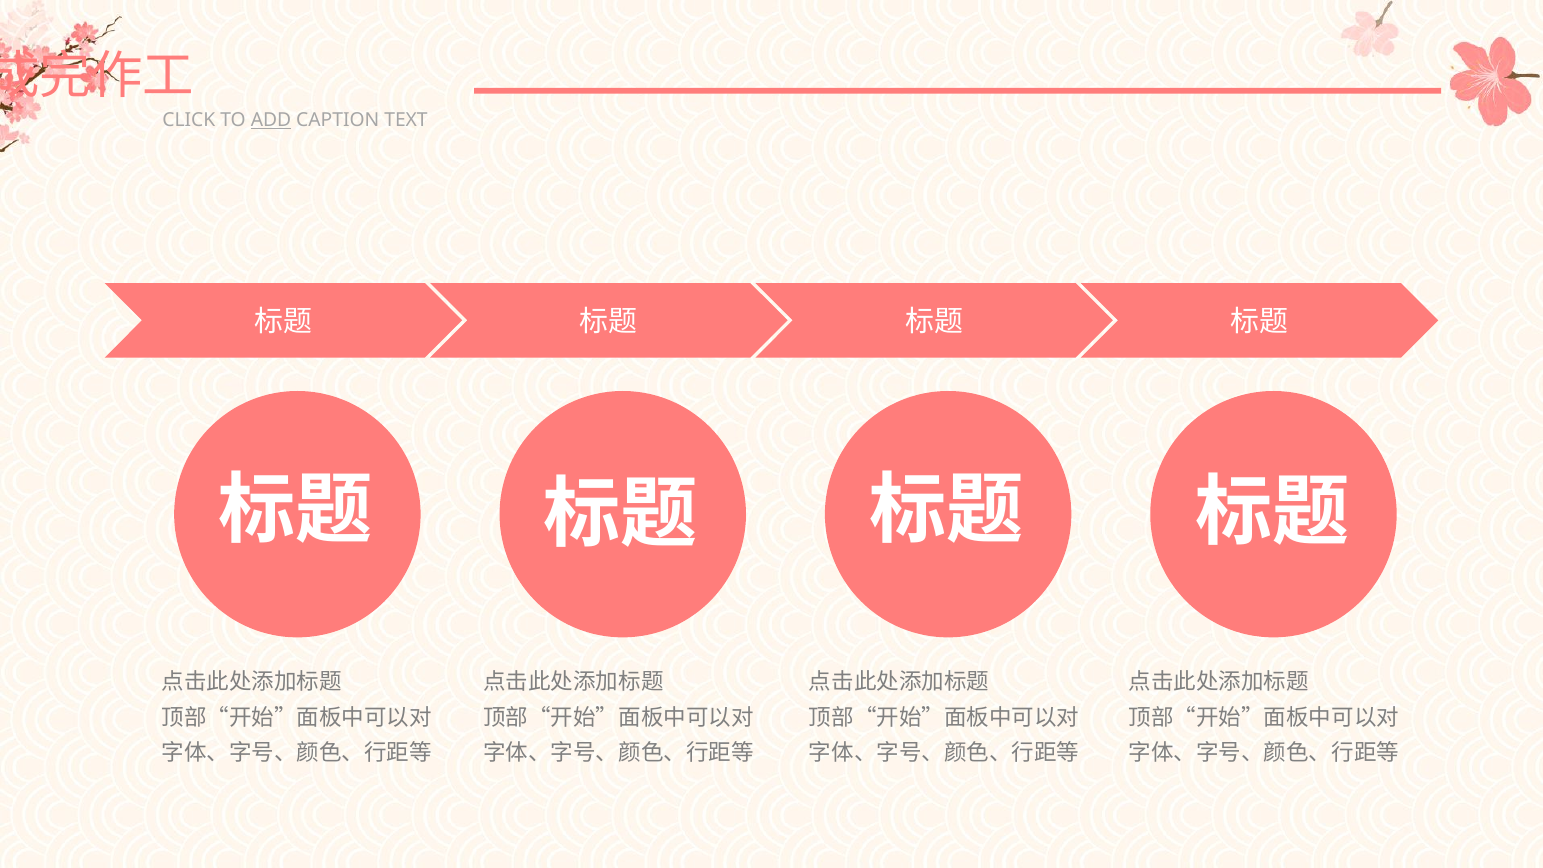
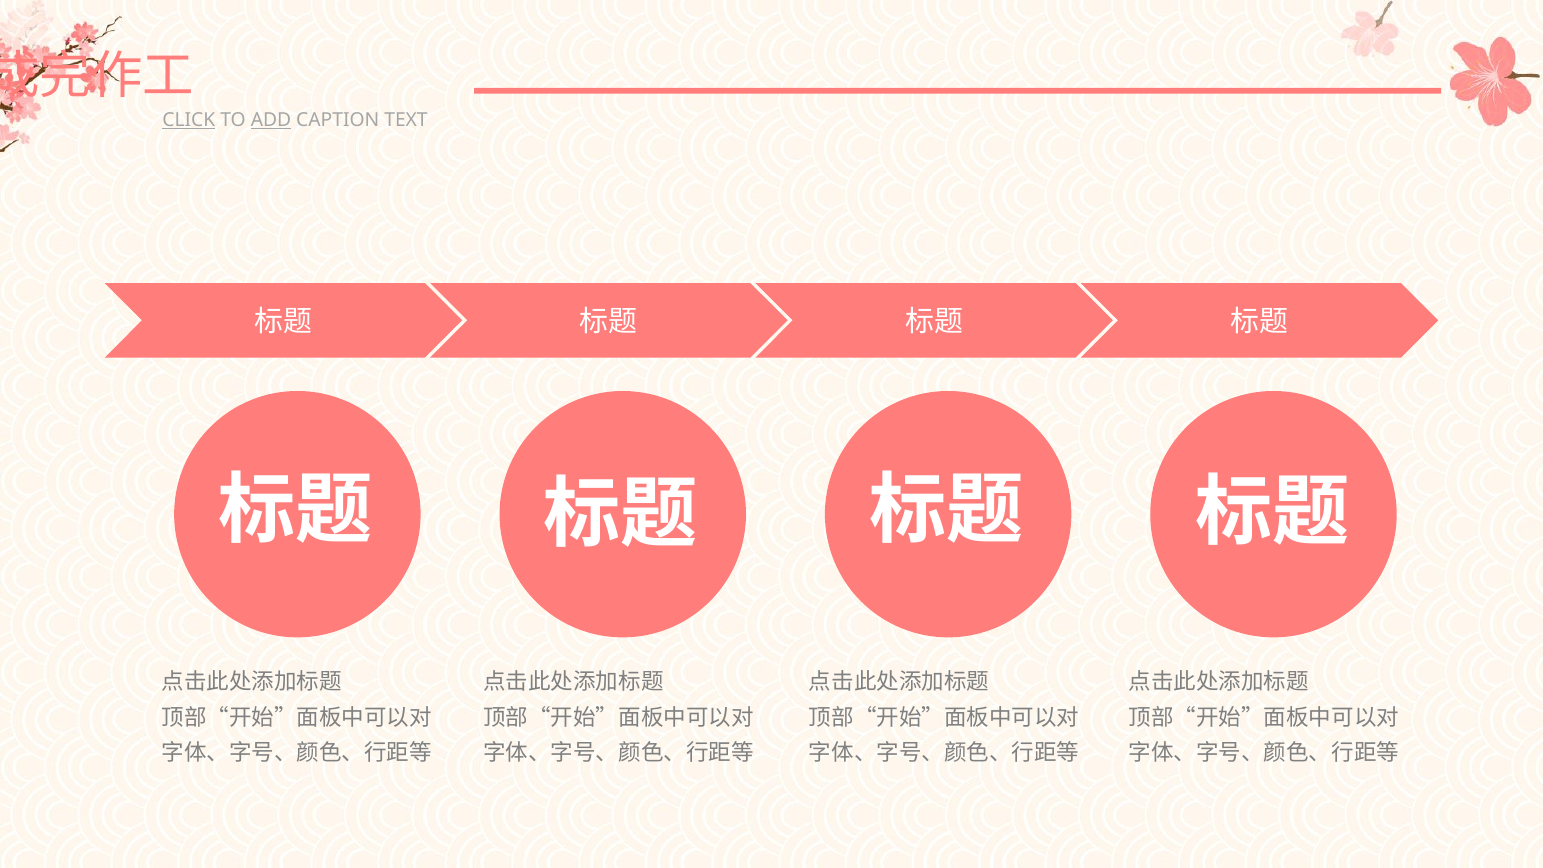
CLICK underline: none -> present
